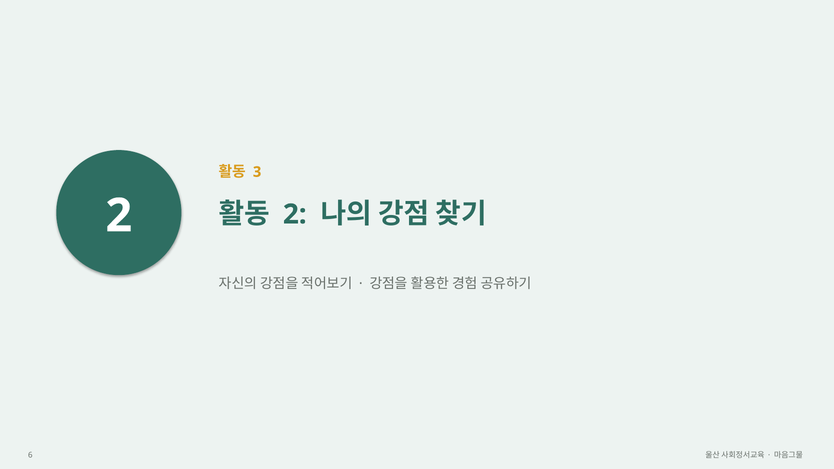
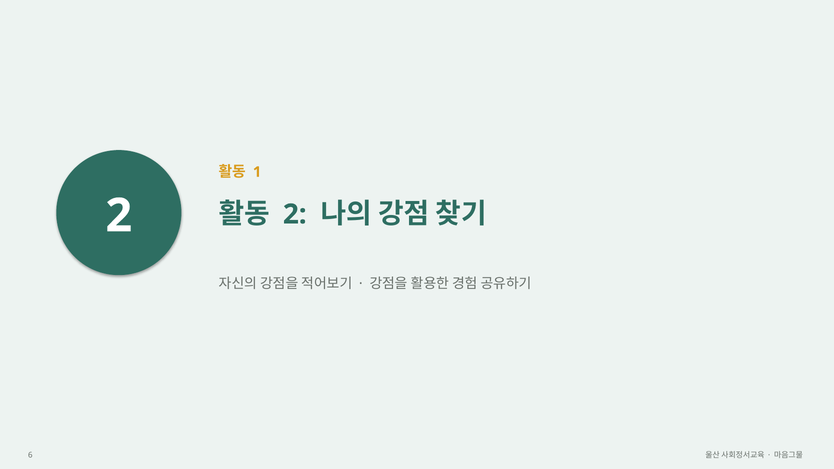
3: 3 -> 1
